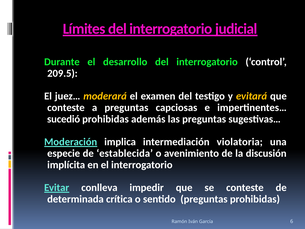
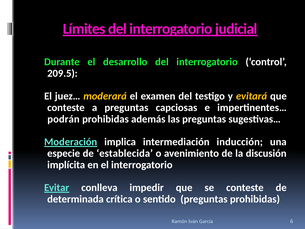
sucedió: sucedió -> podrán
violatoria: violatoria -> inducción
